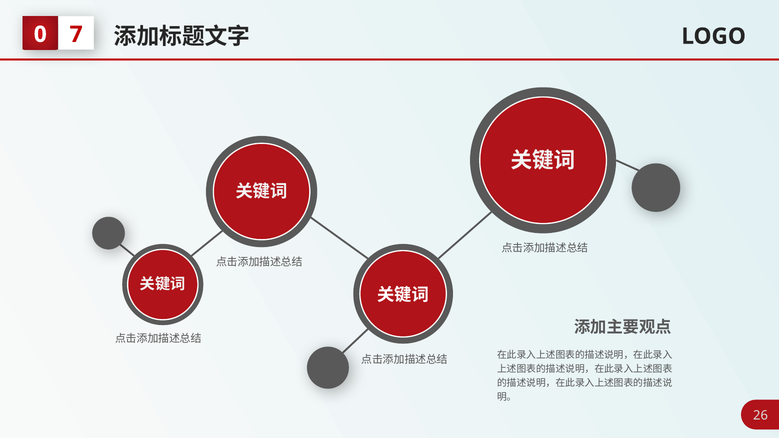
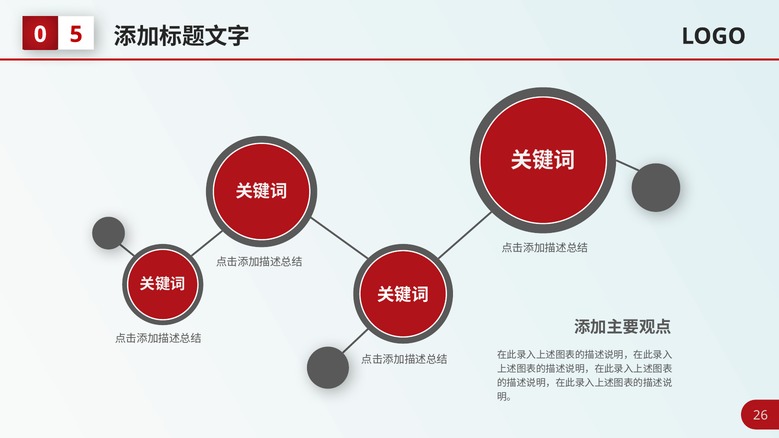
7: 7 -> 5
